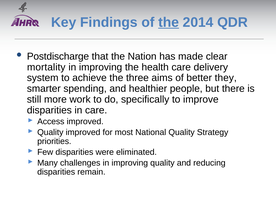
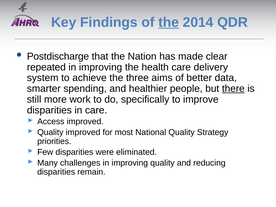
mortality: mortality -> repeated
they: they -> data
there underline: none -> present
